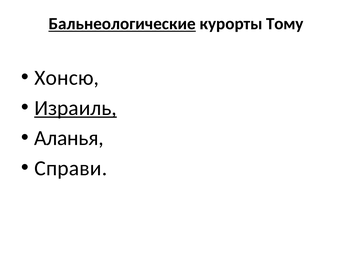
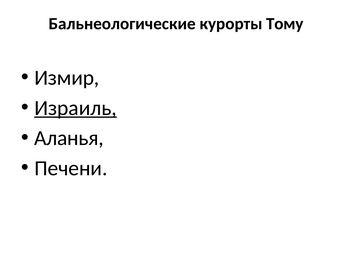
Бальнеологические underline: present -> none
Хонсю: Хонсю -> Измир
Справи: Справи -> Печени
